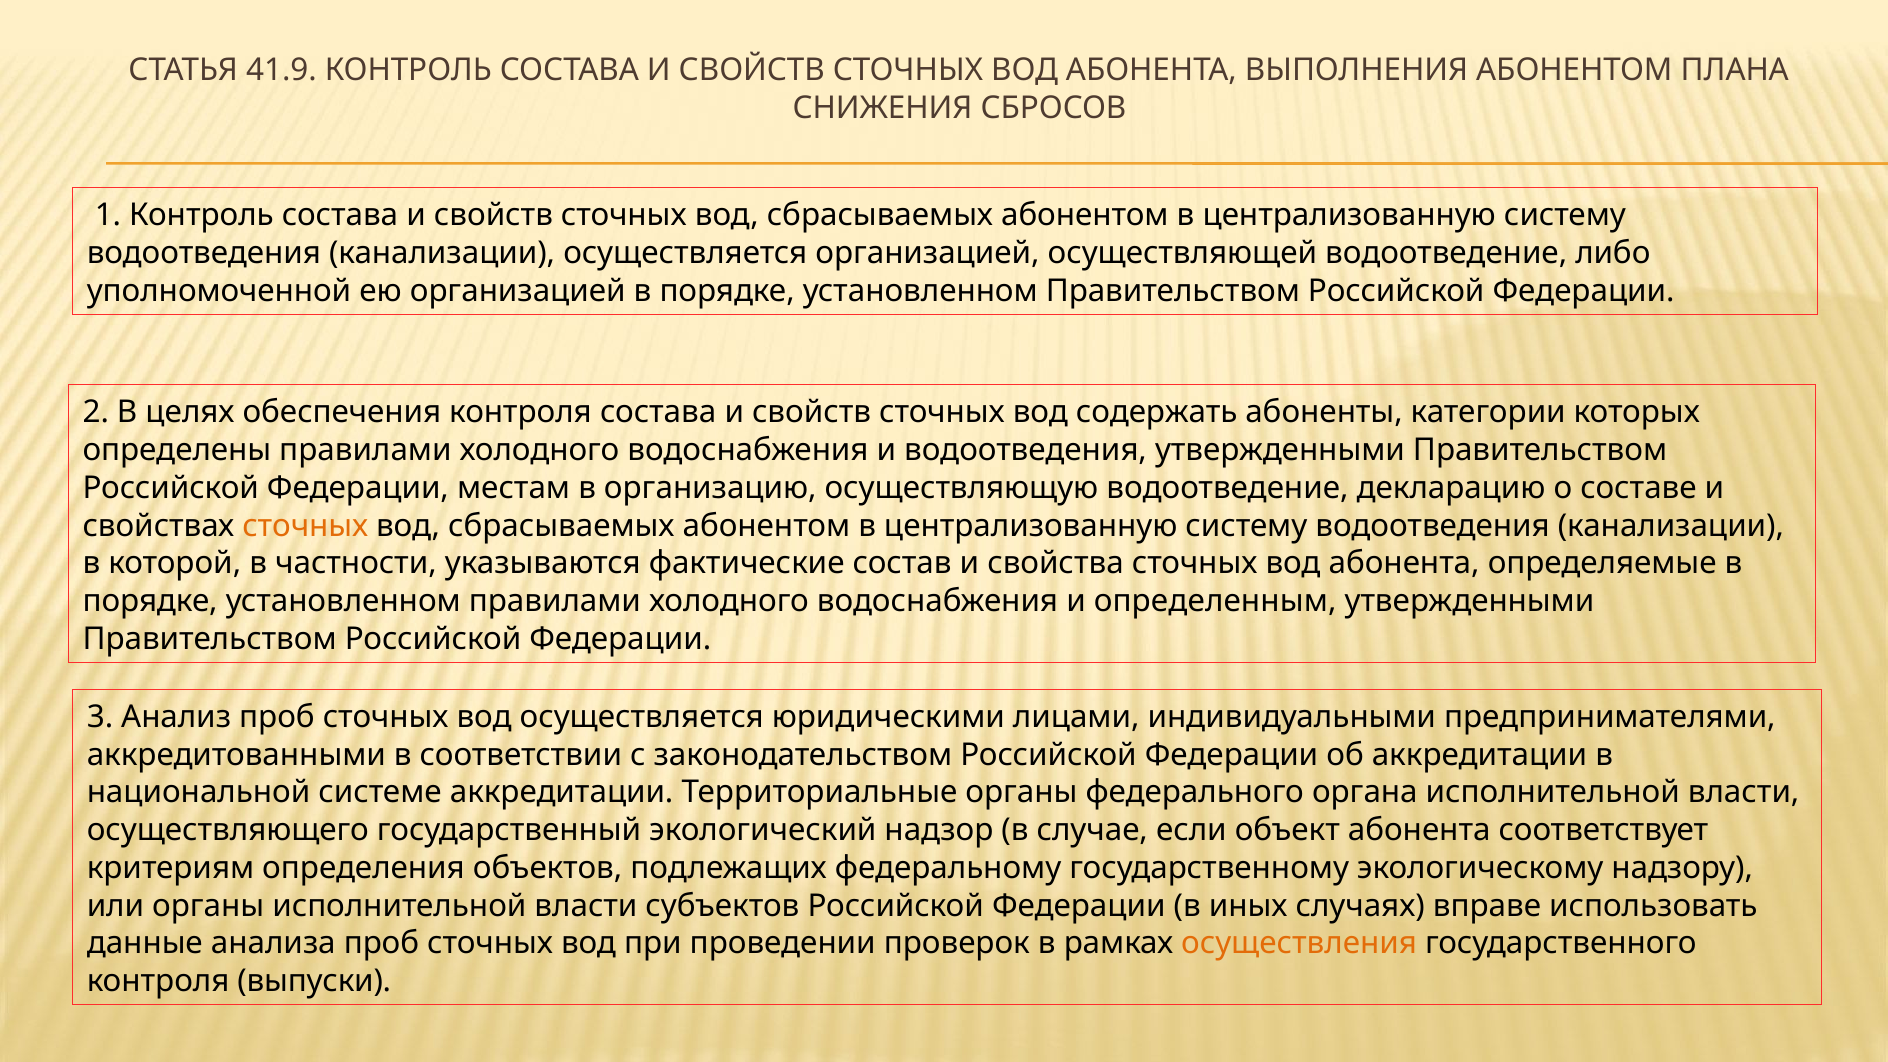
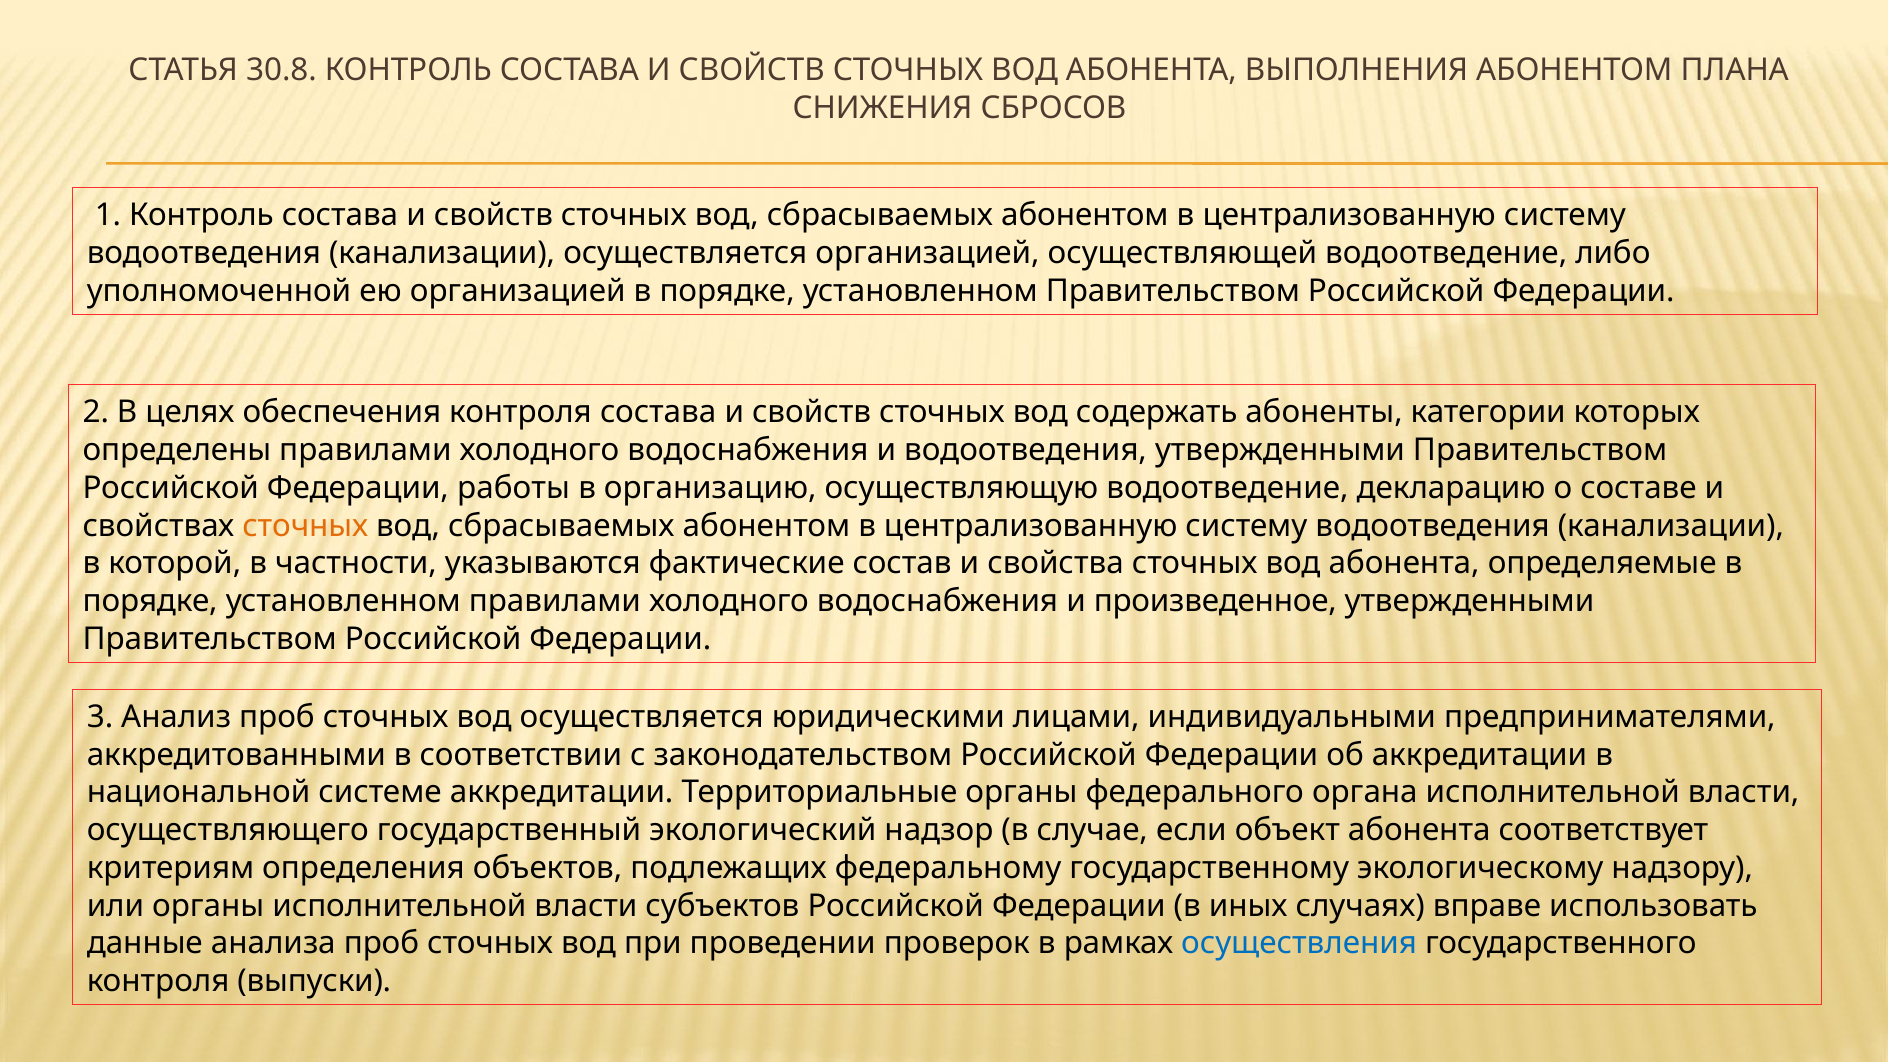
41.9: 41.9 -> 30.8
местам: местам -> работы
определенным: определенным -> произведенное
осуществления colour: orange -> blue
